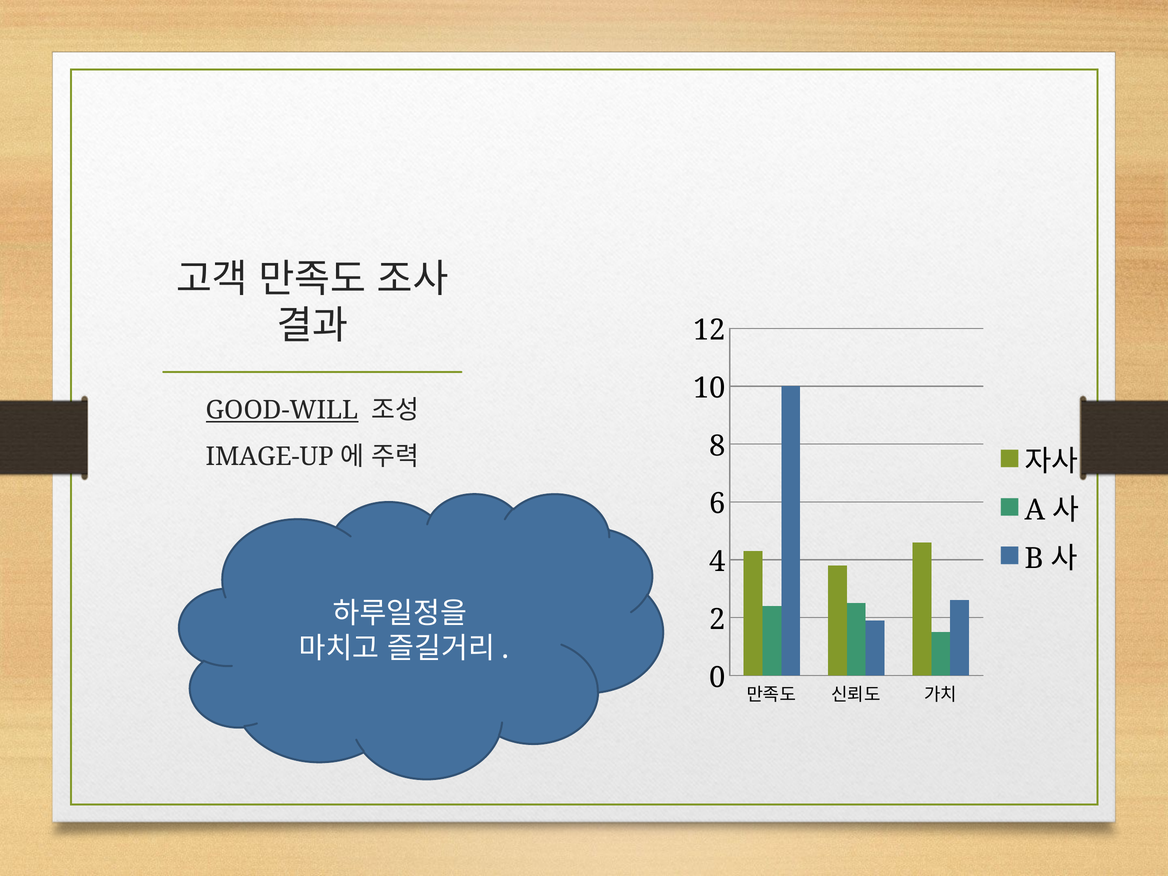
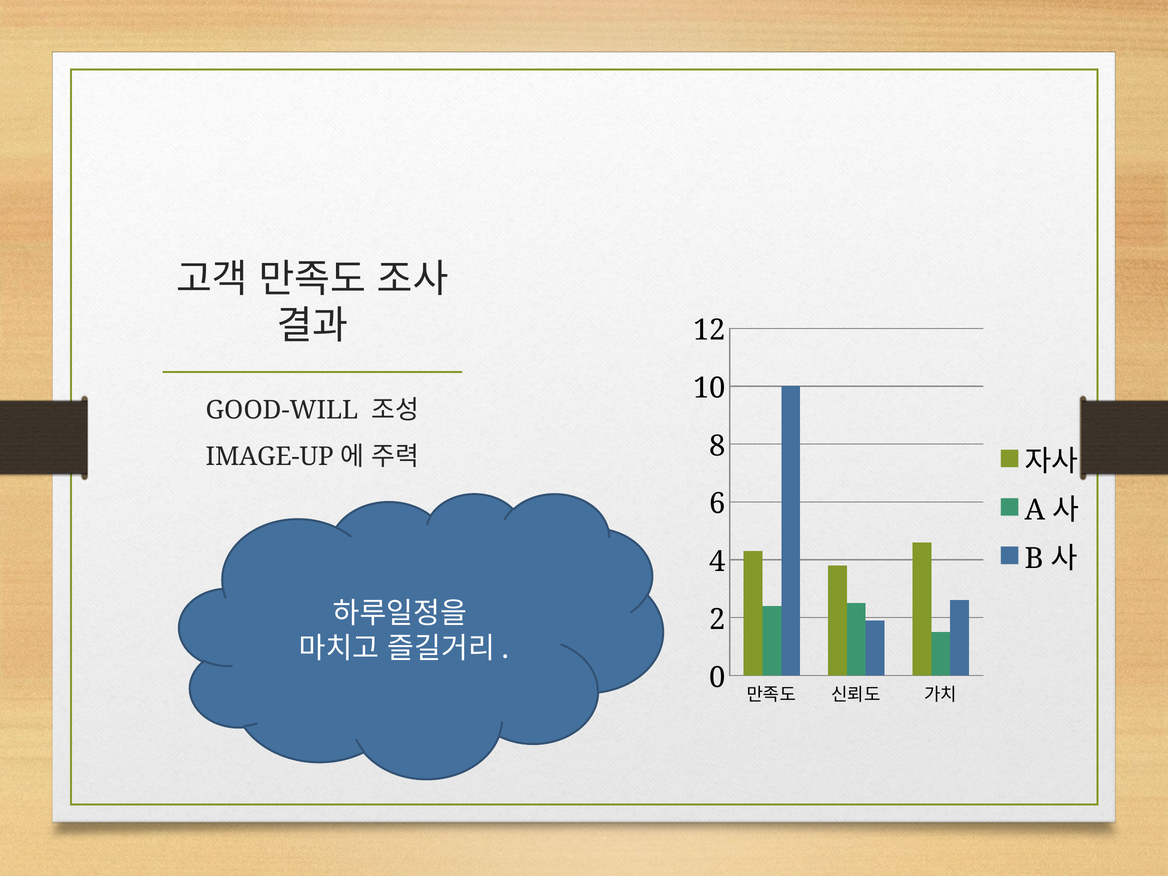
GOOD-WILL underline: present -> none
